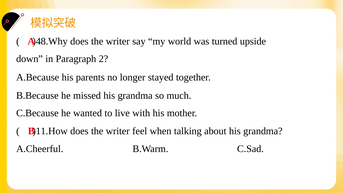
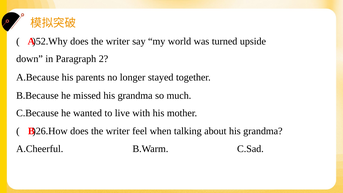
)48.Why: )48.Why -> )52.Why
)11.How: )11.How -> )26.How
